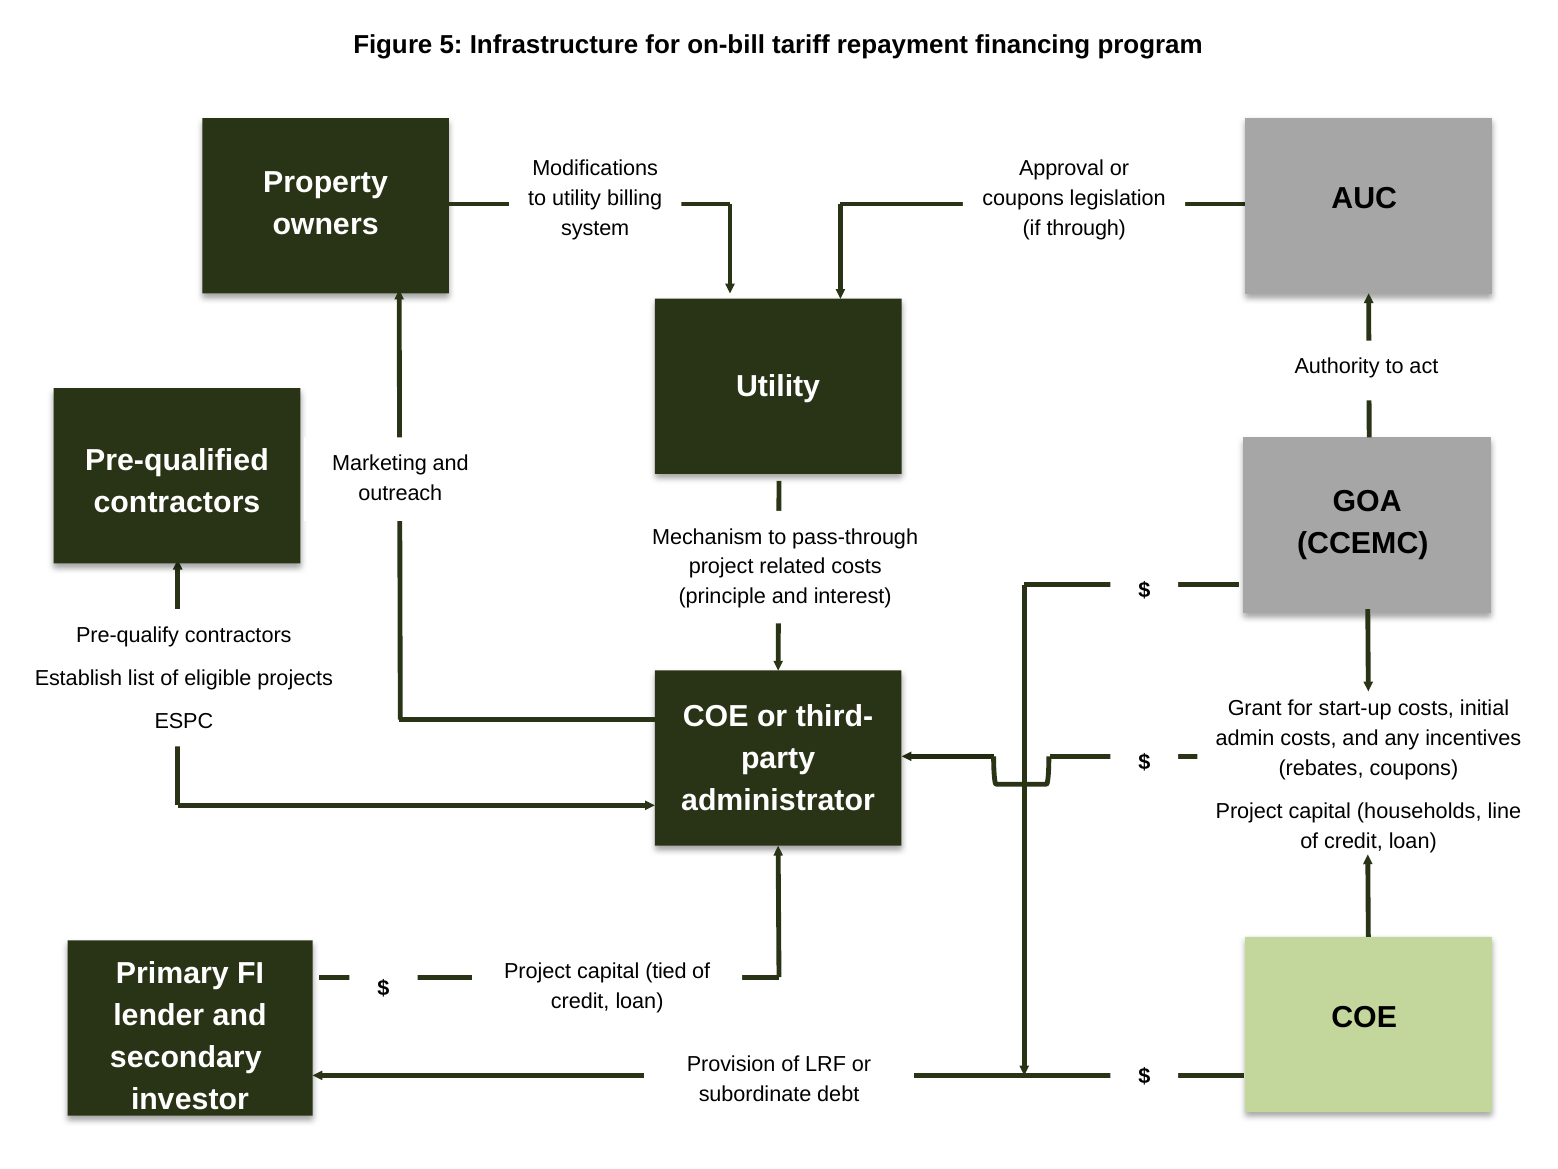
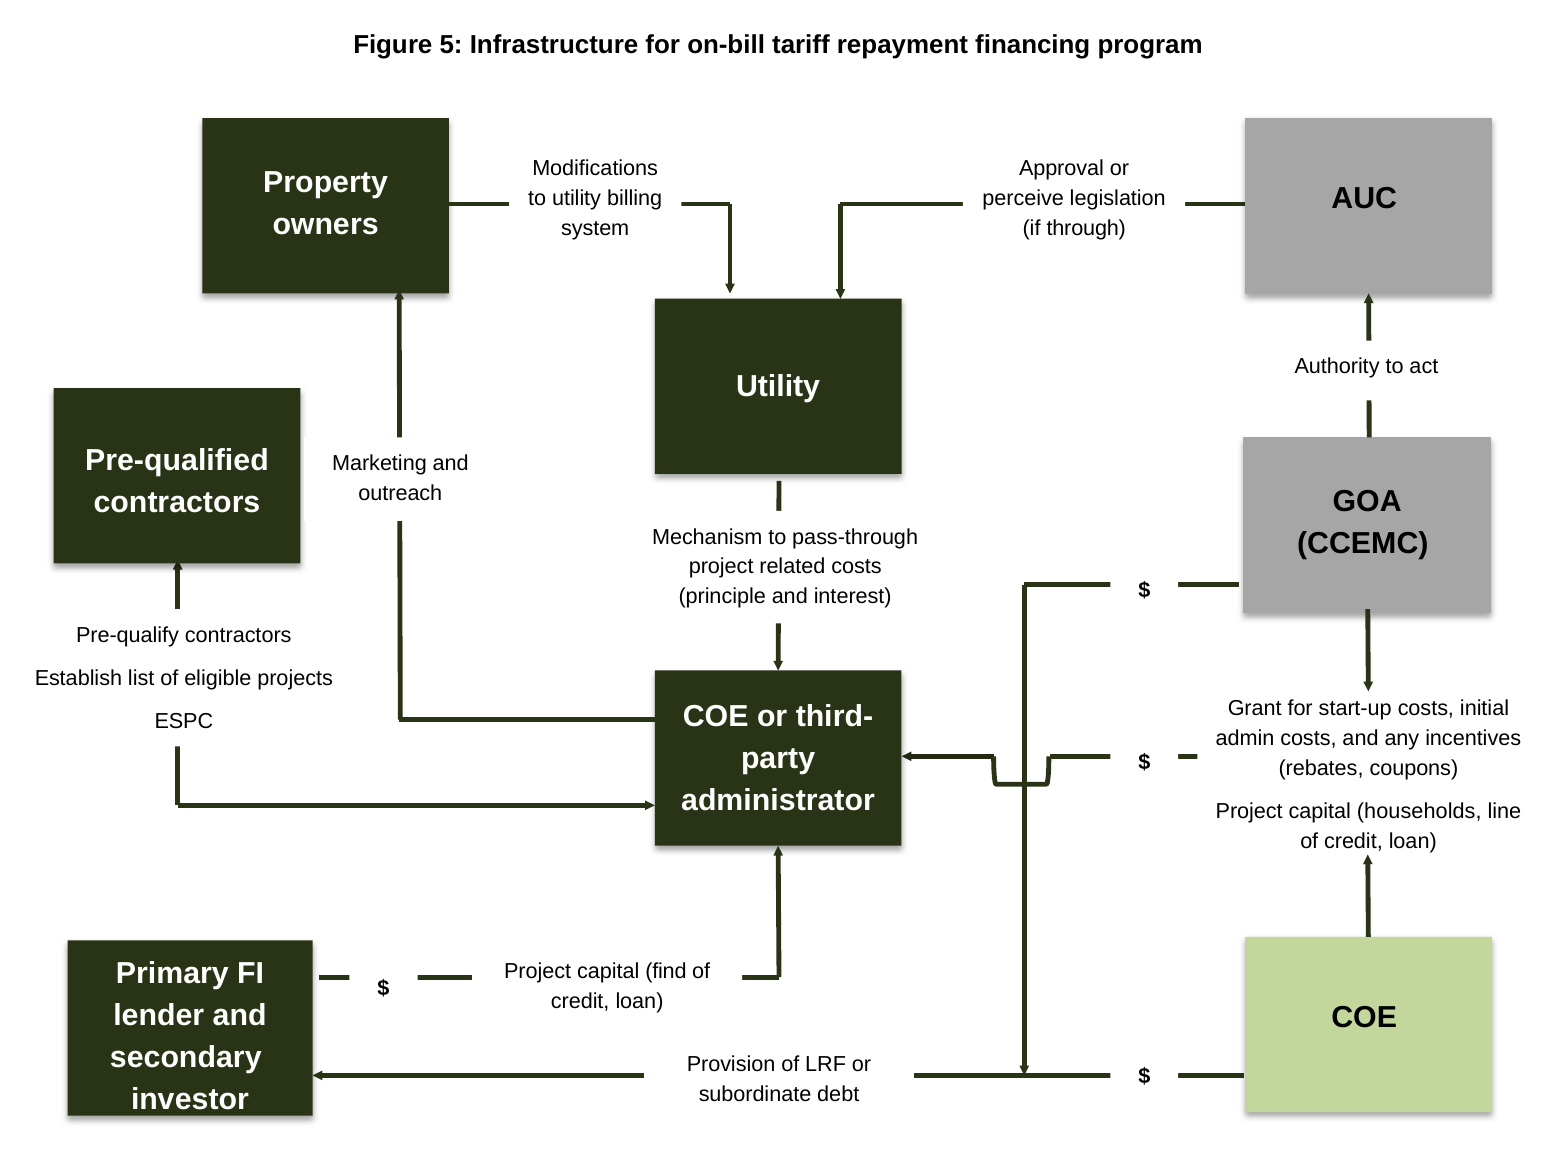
coupons at (1023, 198): coupons -> perceive
tied: tied -> find
